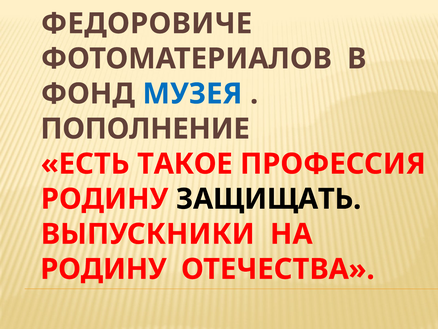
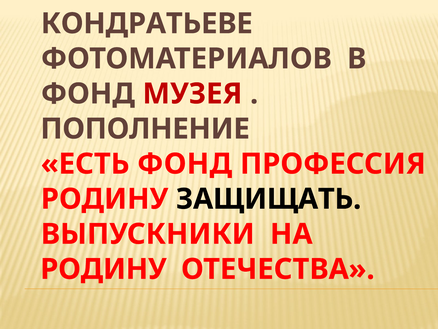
ФЕДОРОВИЧЕ: ФЕДОРОВИЧЕ -> КОНДРАТЬЕВЕ
МУЗЕЯ colour: blue -> red
ЕСТЬ ТАКОЕ: ТАКОЕ -> ФОНД
